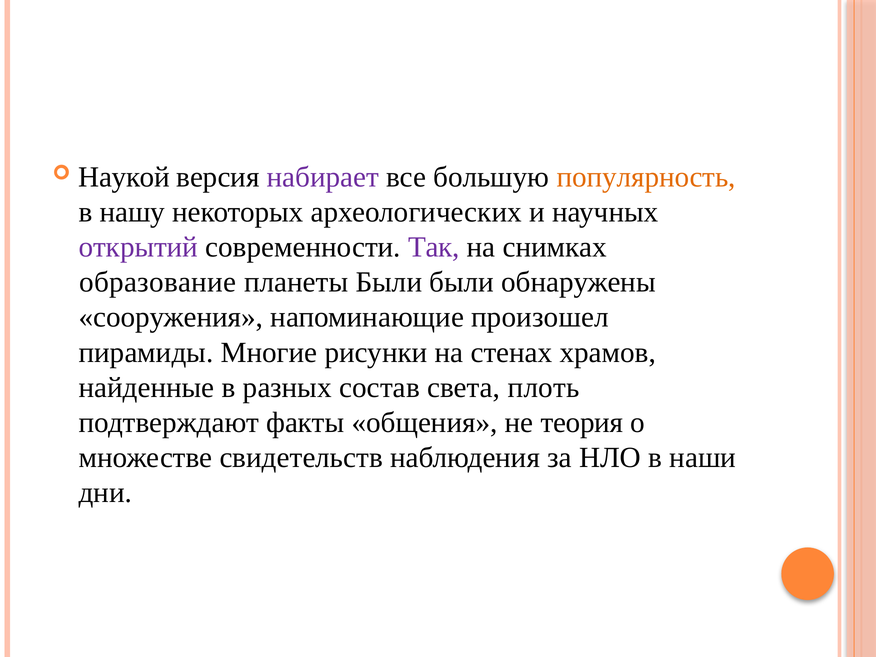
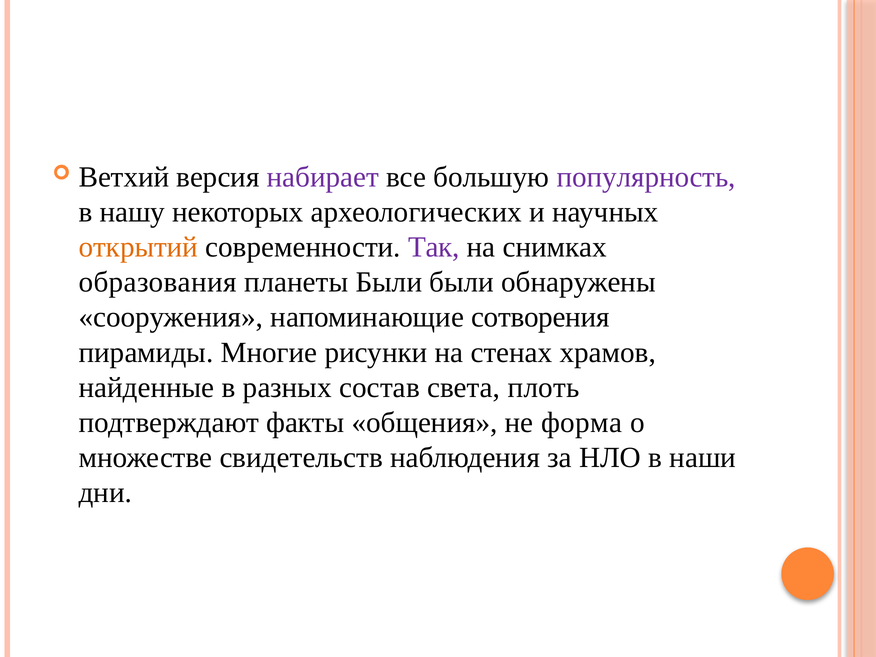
Наукой: Наукой -> Ветхий
популярность colour: orange -> purple
открытий colour: purple -> orange
образование: образование -> образования
произошел: произошел -> сотворения
теория: теория -> форма
